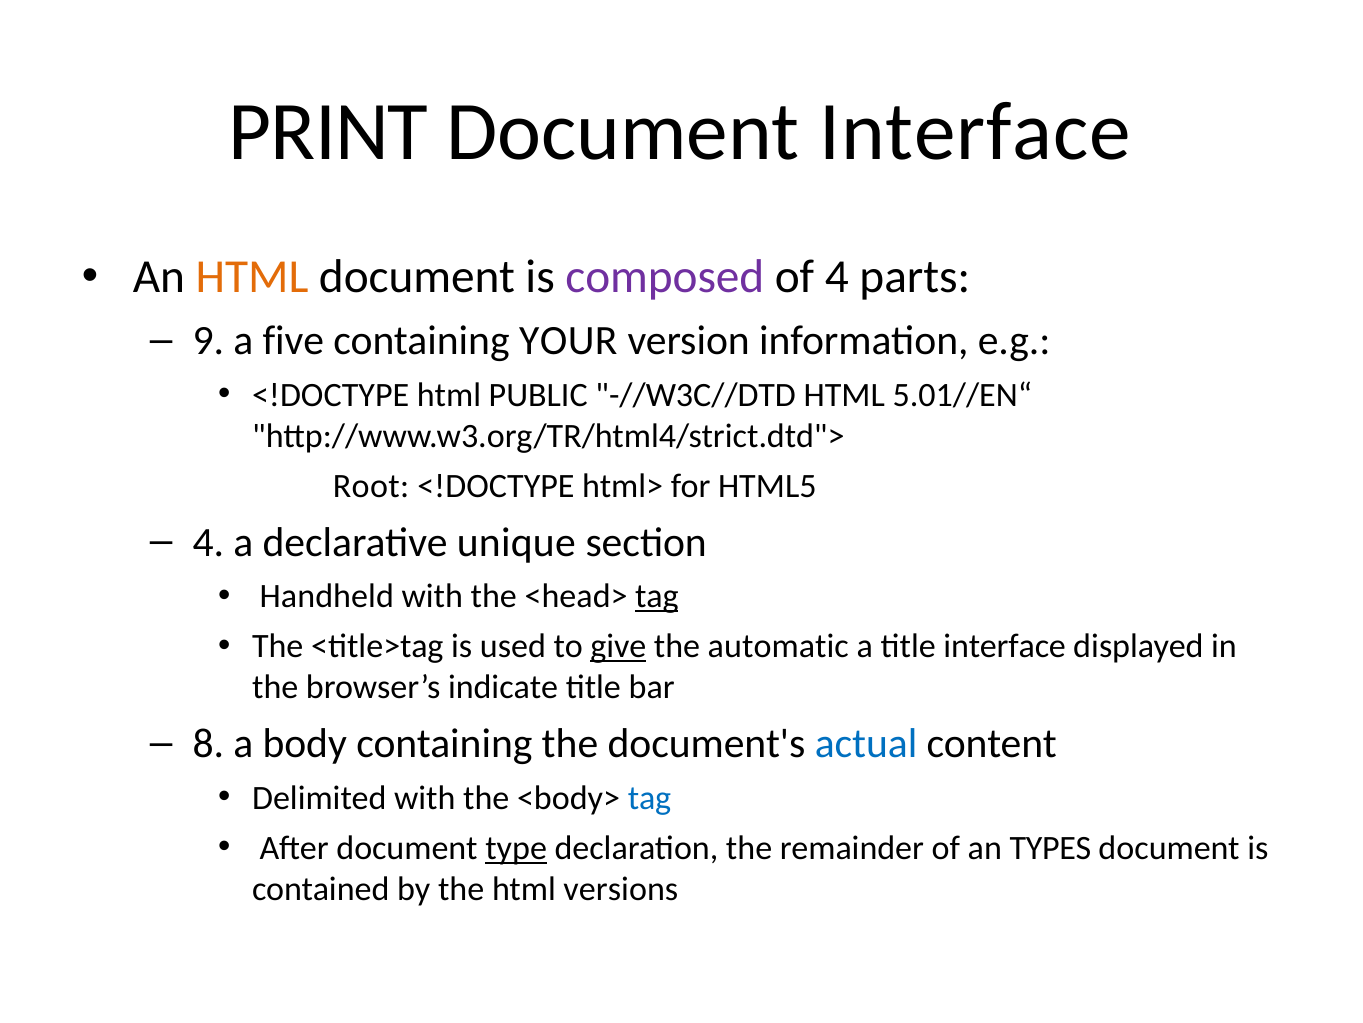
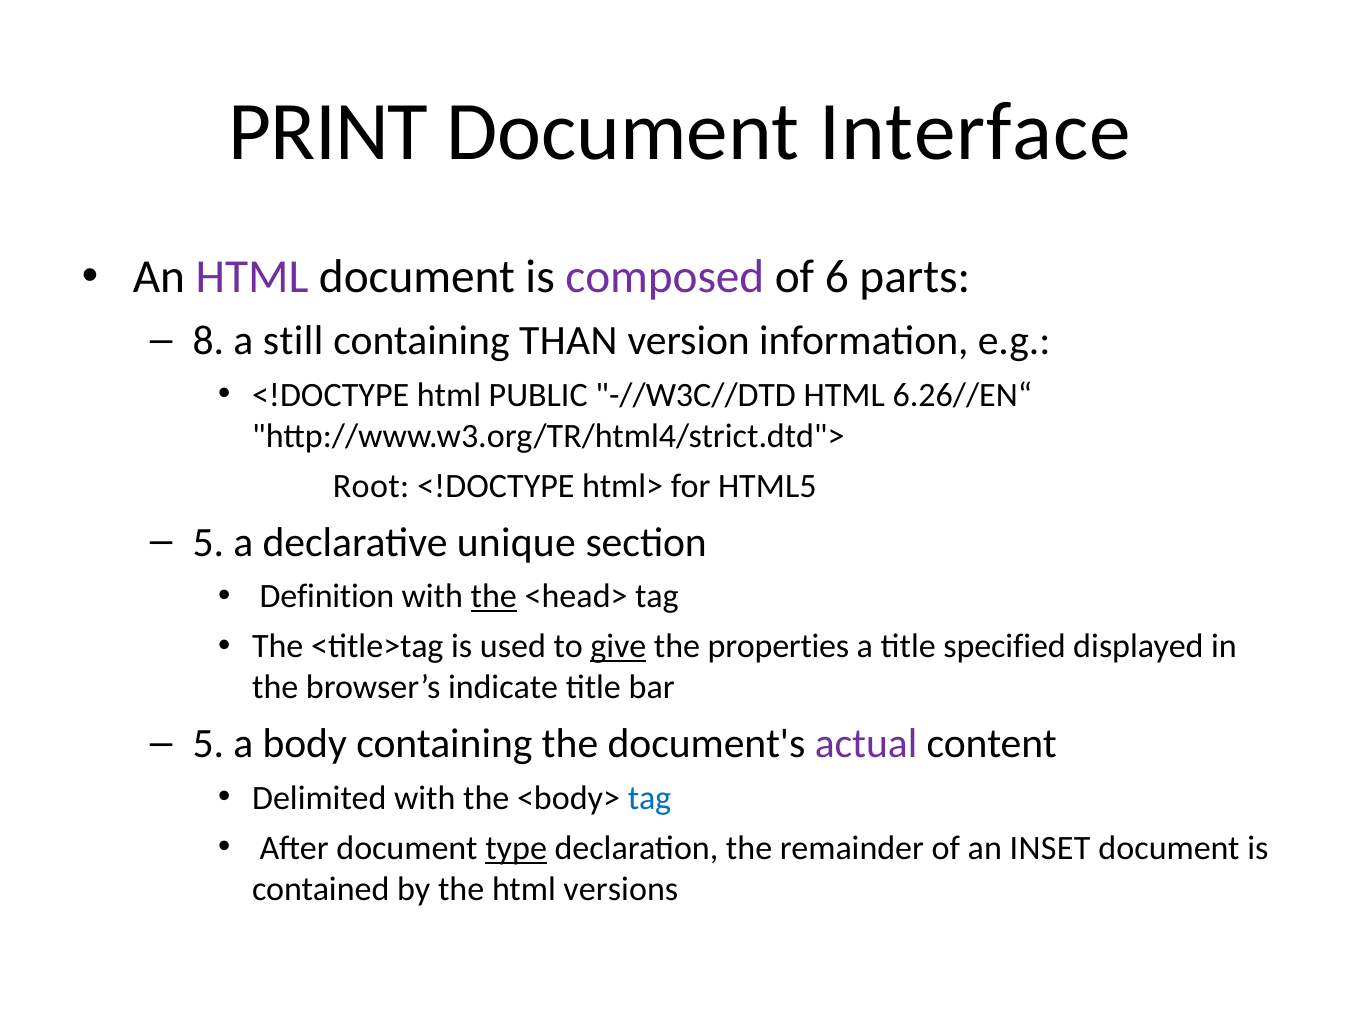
HTML at (252, 277) colour: orange -> purple
of 4: 4 -> 6
9: 9 -> 8
five: five -> still
YOUR: YOUR -> THAN
5.01//EN“: 5.01//EN“ -> 6.26//EN“
4 at (208, 542): 4 -> 5
Handheld: Handheld -> Definition
the at (494, 596) underline: none -> present
tag at (657, 596) underline: present -> none
automatic: automatic -> properties
title interface: interface -> specified
8 at (208, 743): 8 -> 5
actual colour: blue -> purple
TYPES: TYPES -> INSET
